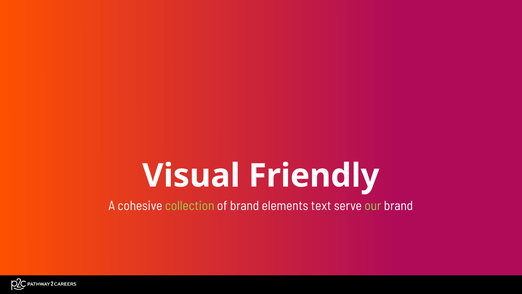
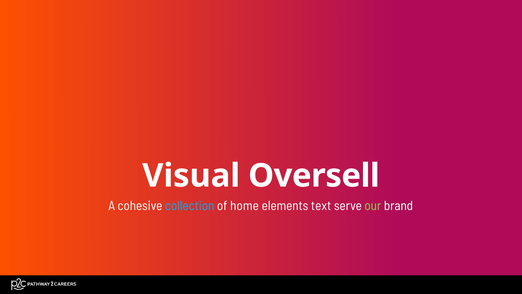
Friendly: Friendly -> Oversell
collection colour: light green -> light blue
of brand: brand -> home
